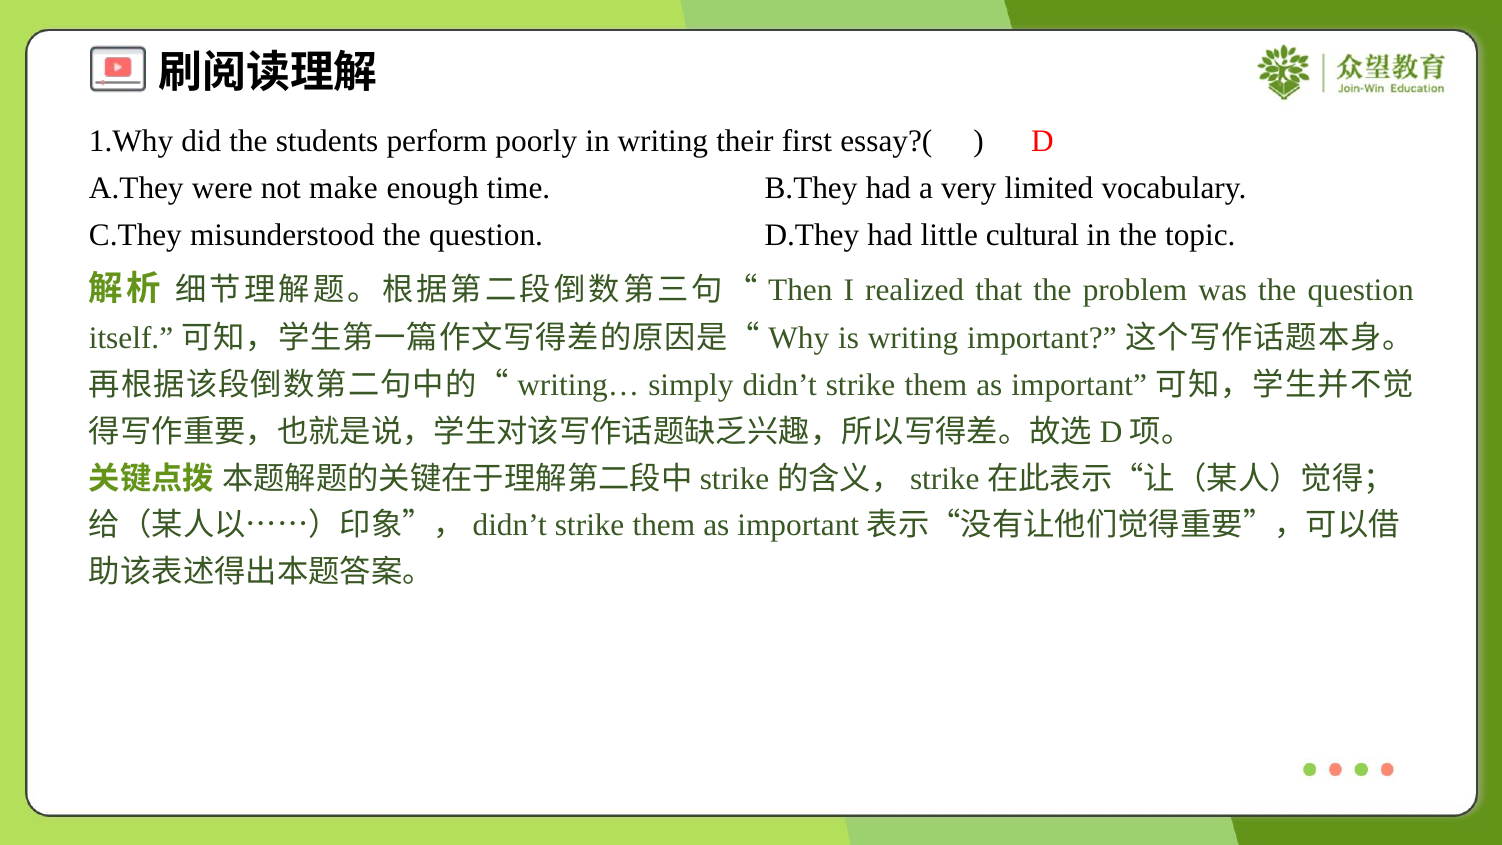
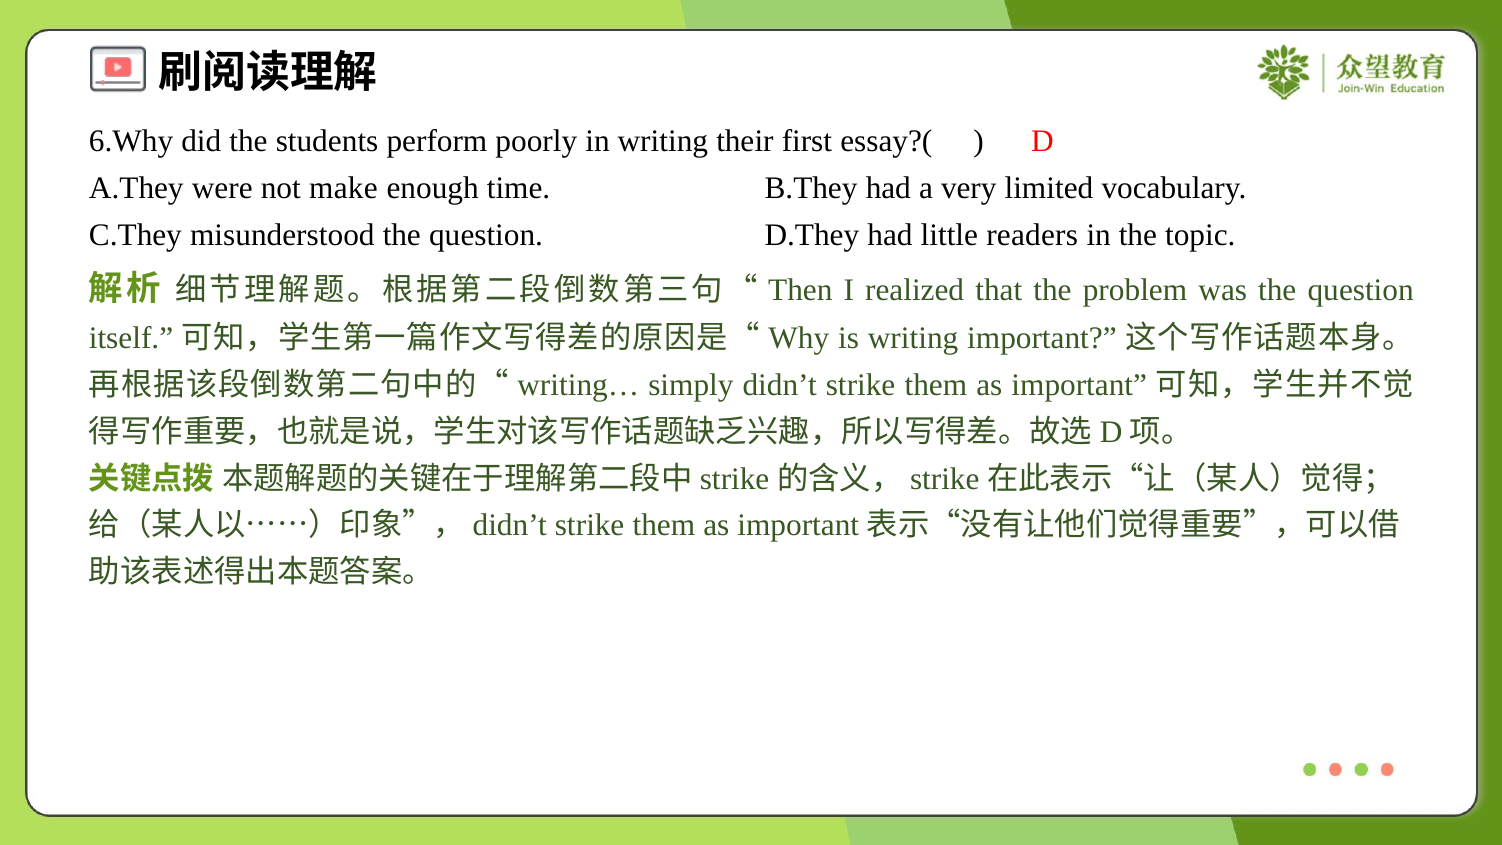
1.Why: 1.Why -> 6.Why
cultural: cultural -> readers
